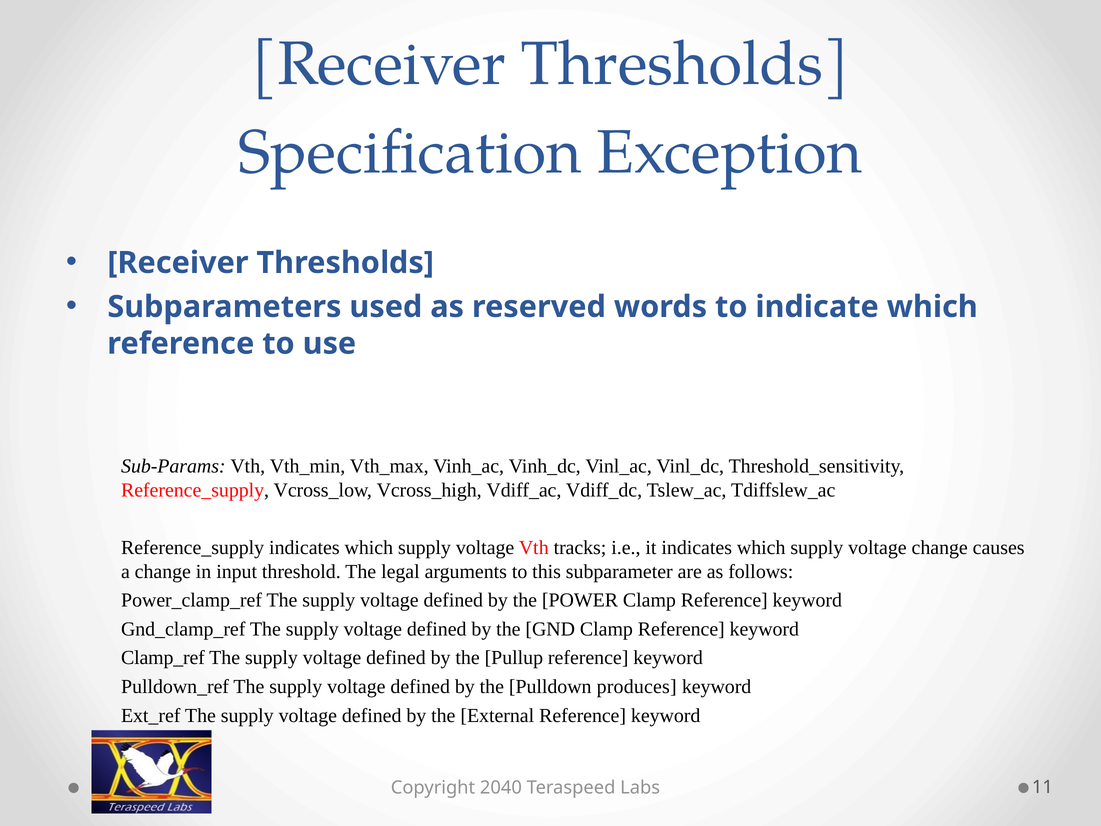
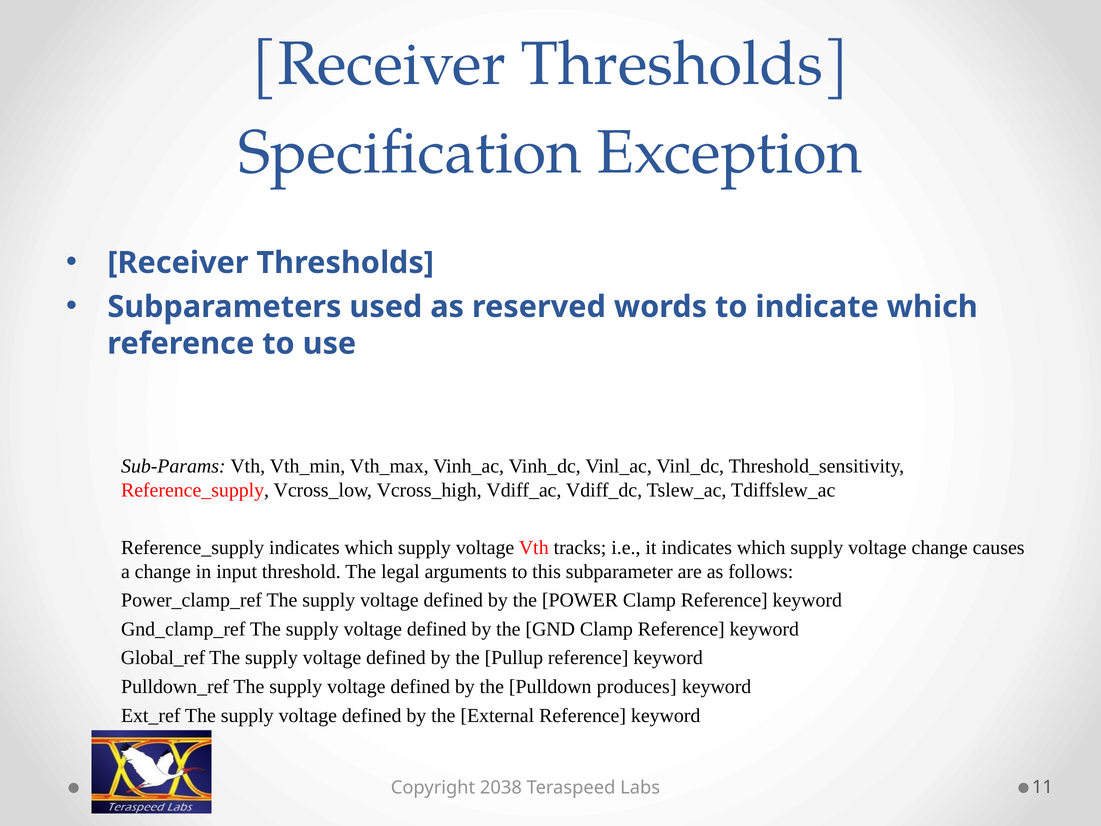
Clamp_ref: Clamp_ref -> Global_ref
2040: 2040 -> 2038
